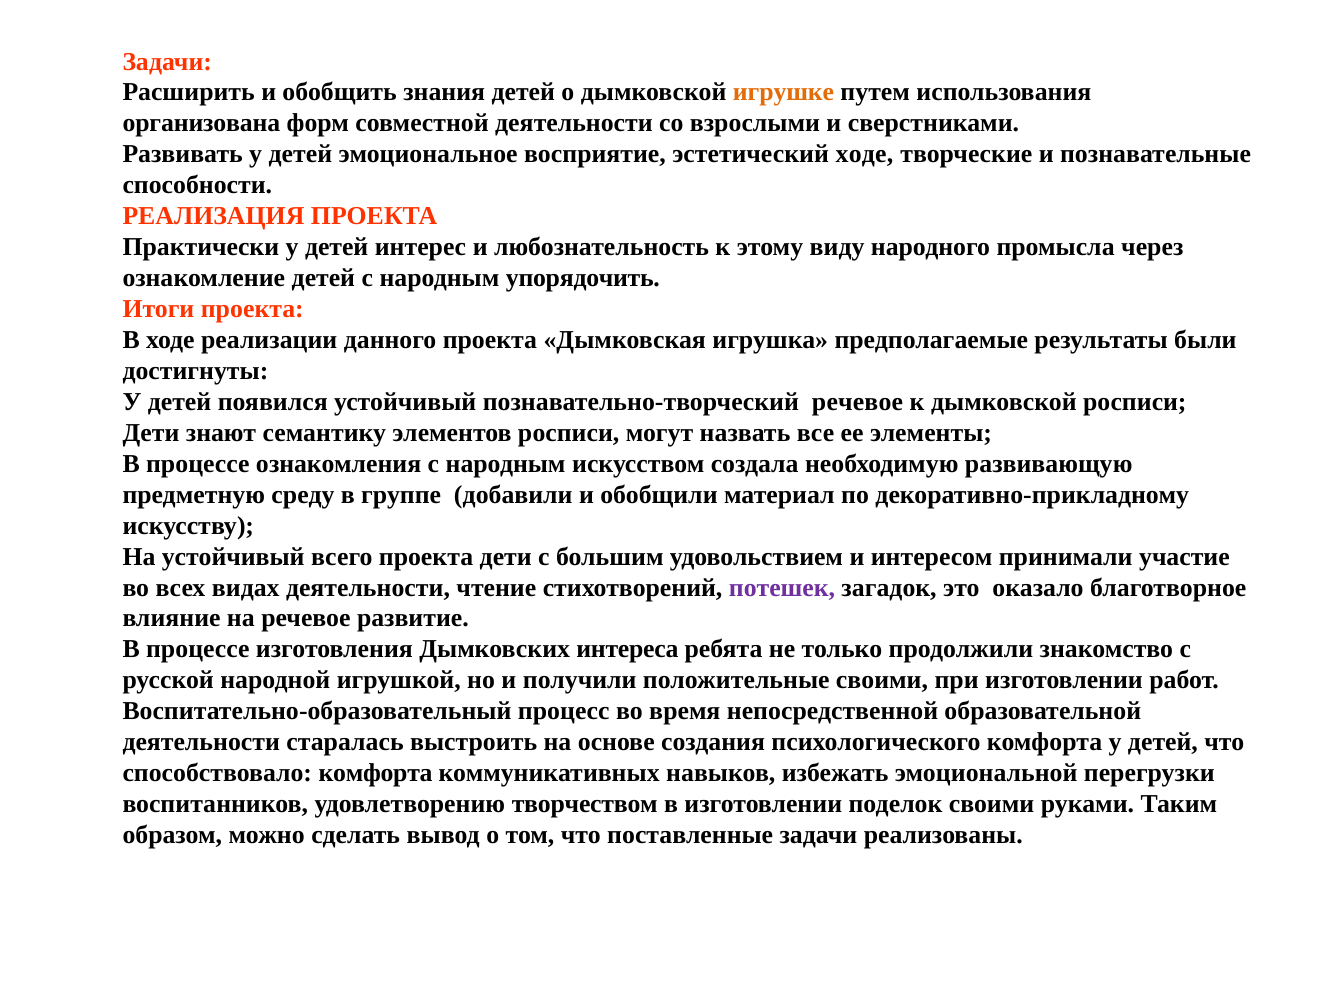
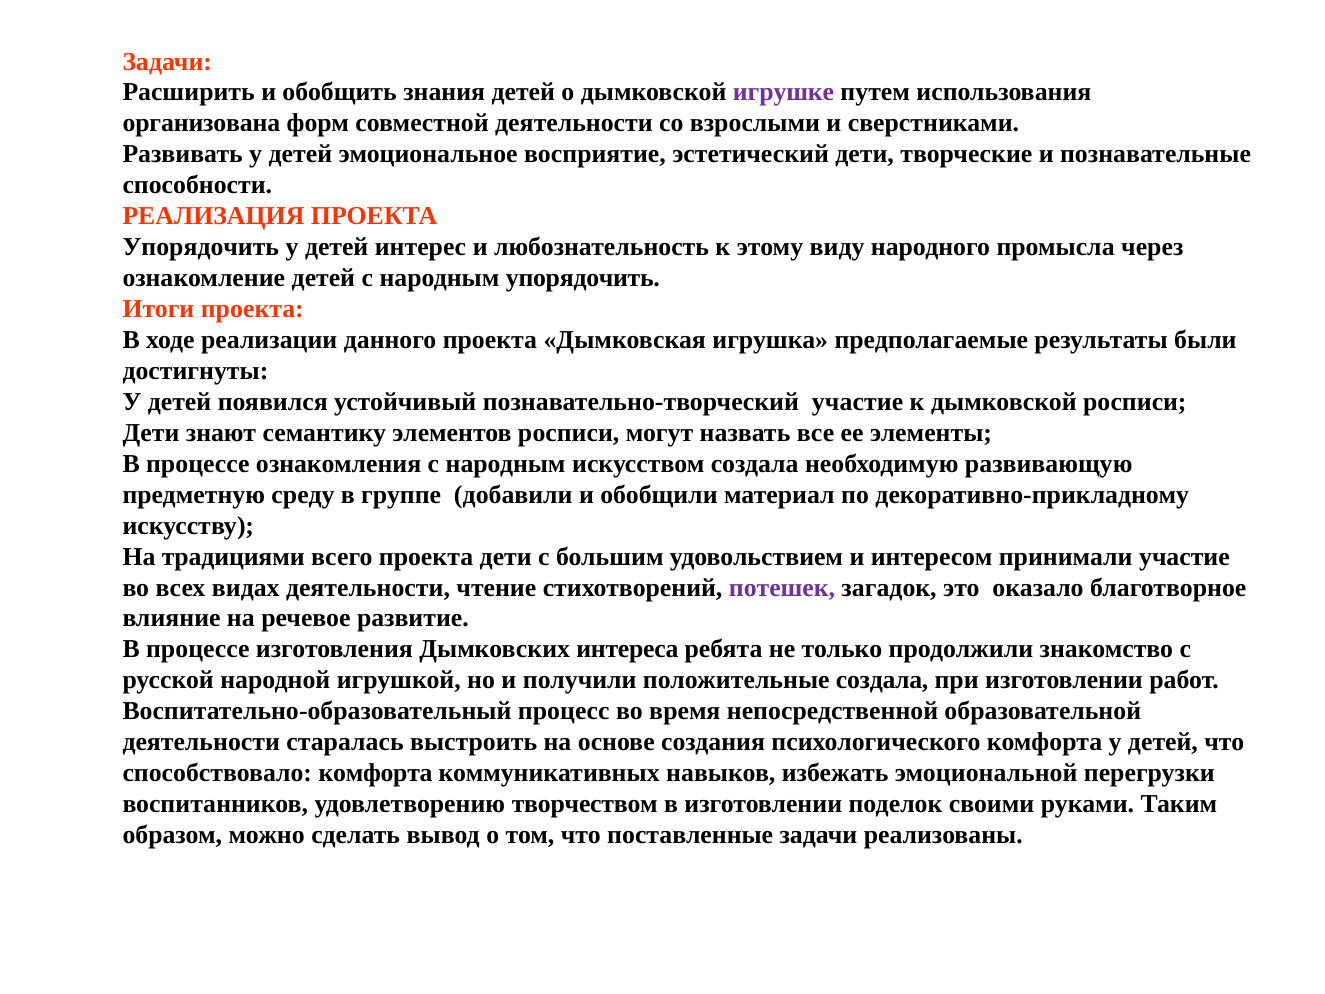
игрушке colour: orange -> purple
эстетический ходе: ходе -> дети
Практически at (201, 247): Практически -> Упорядочить
познавательно-творческий речевое: речевое -> участие
На устойчивый: устойчивый -> традициями
положительные своими: своими -> создала
